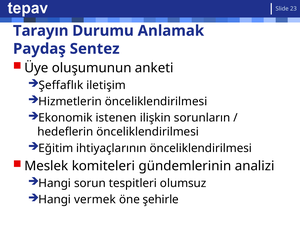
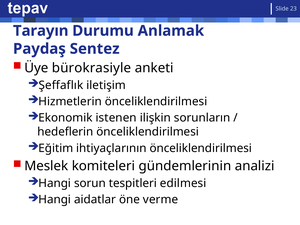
oluşumunun: oluşumunun -> bürokrasiyle
olumsuz: olumsuz -> edilmesi
vermek: vermek -> aidatlar
şehirle: şehirle -> verme
